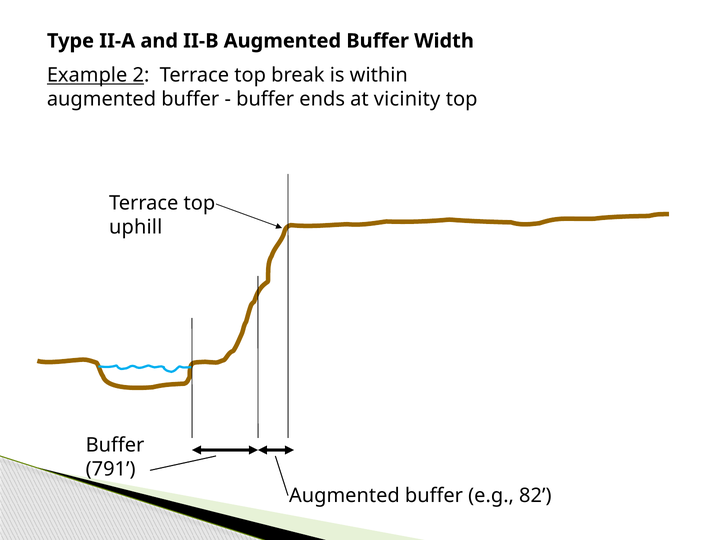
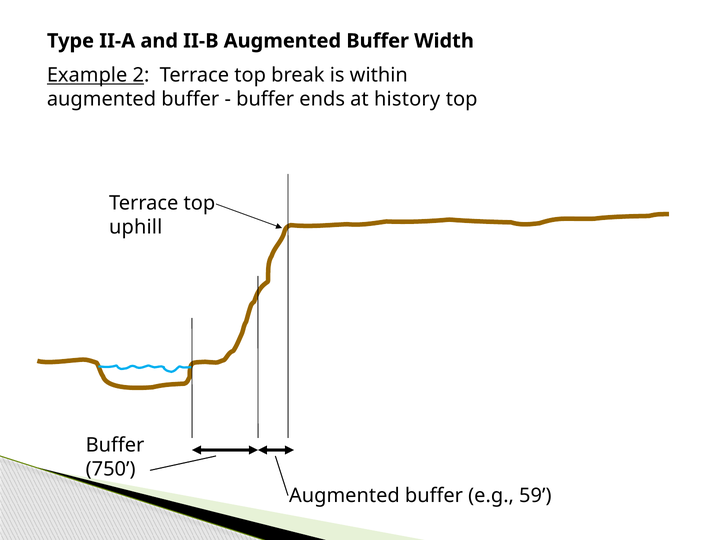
vicinity: vicinity -> history
791: 791 -> 750
82: 82 -> 59
